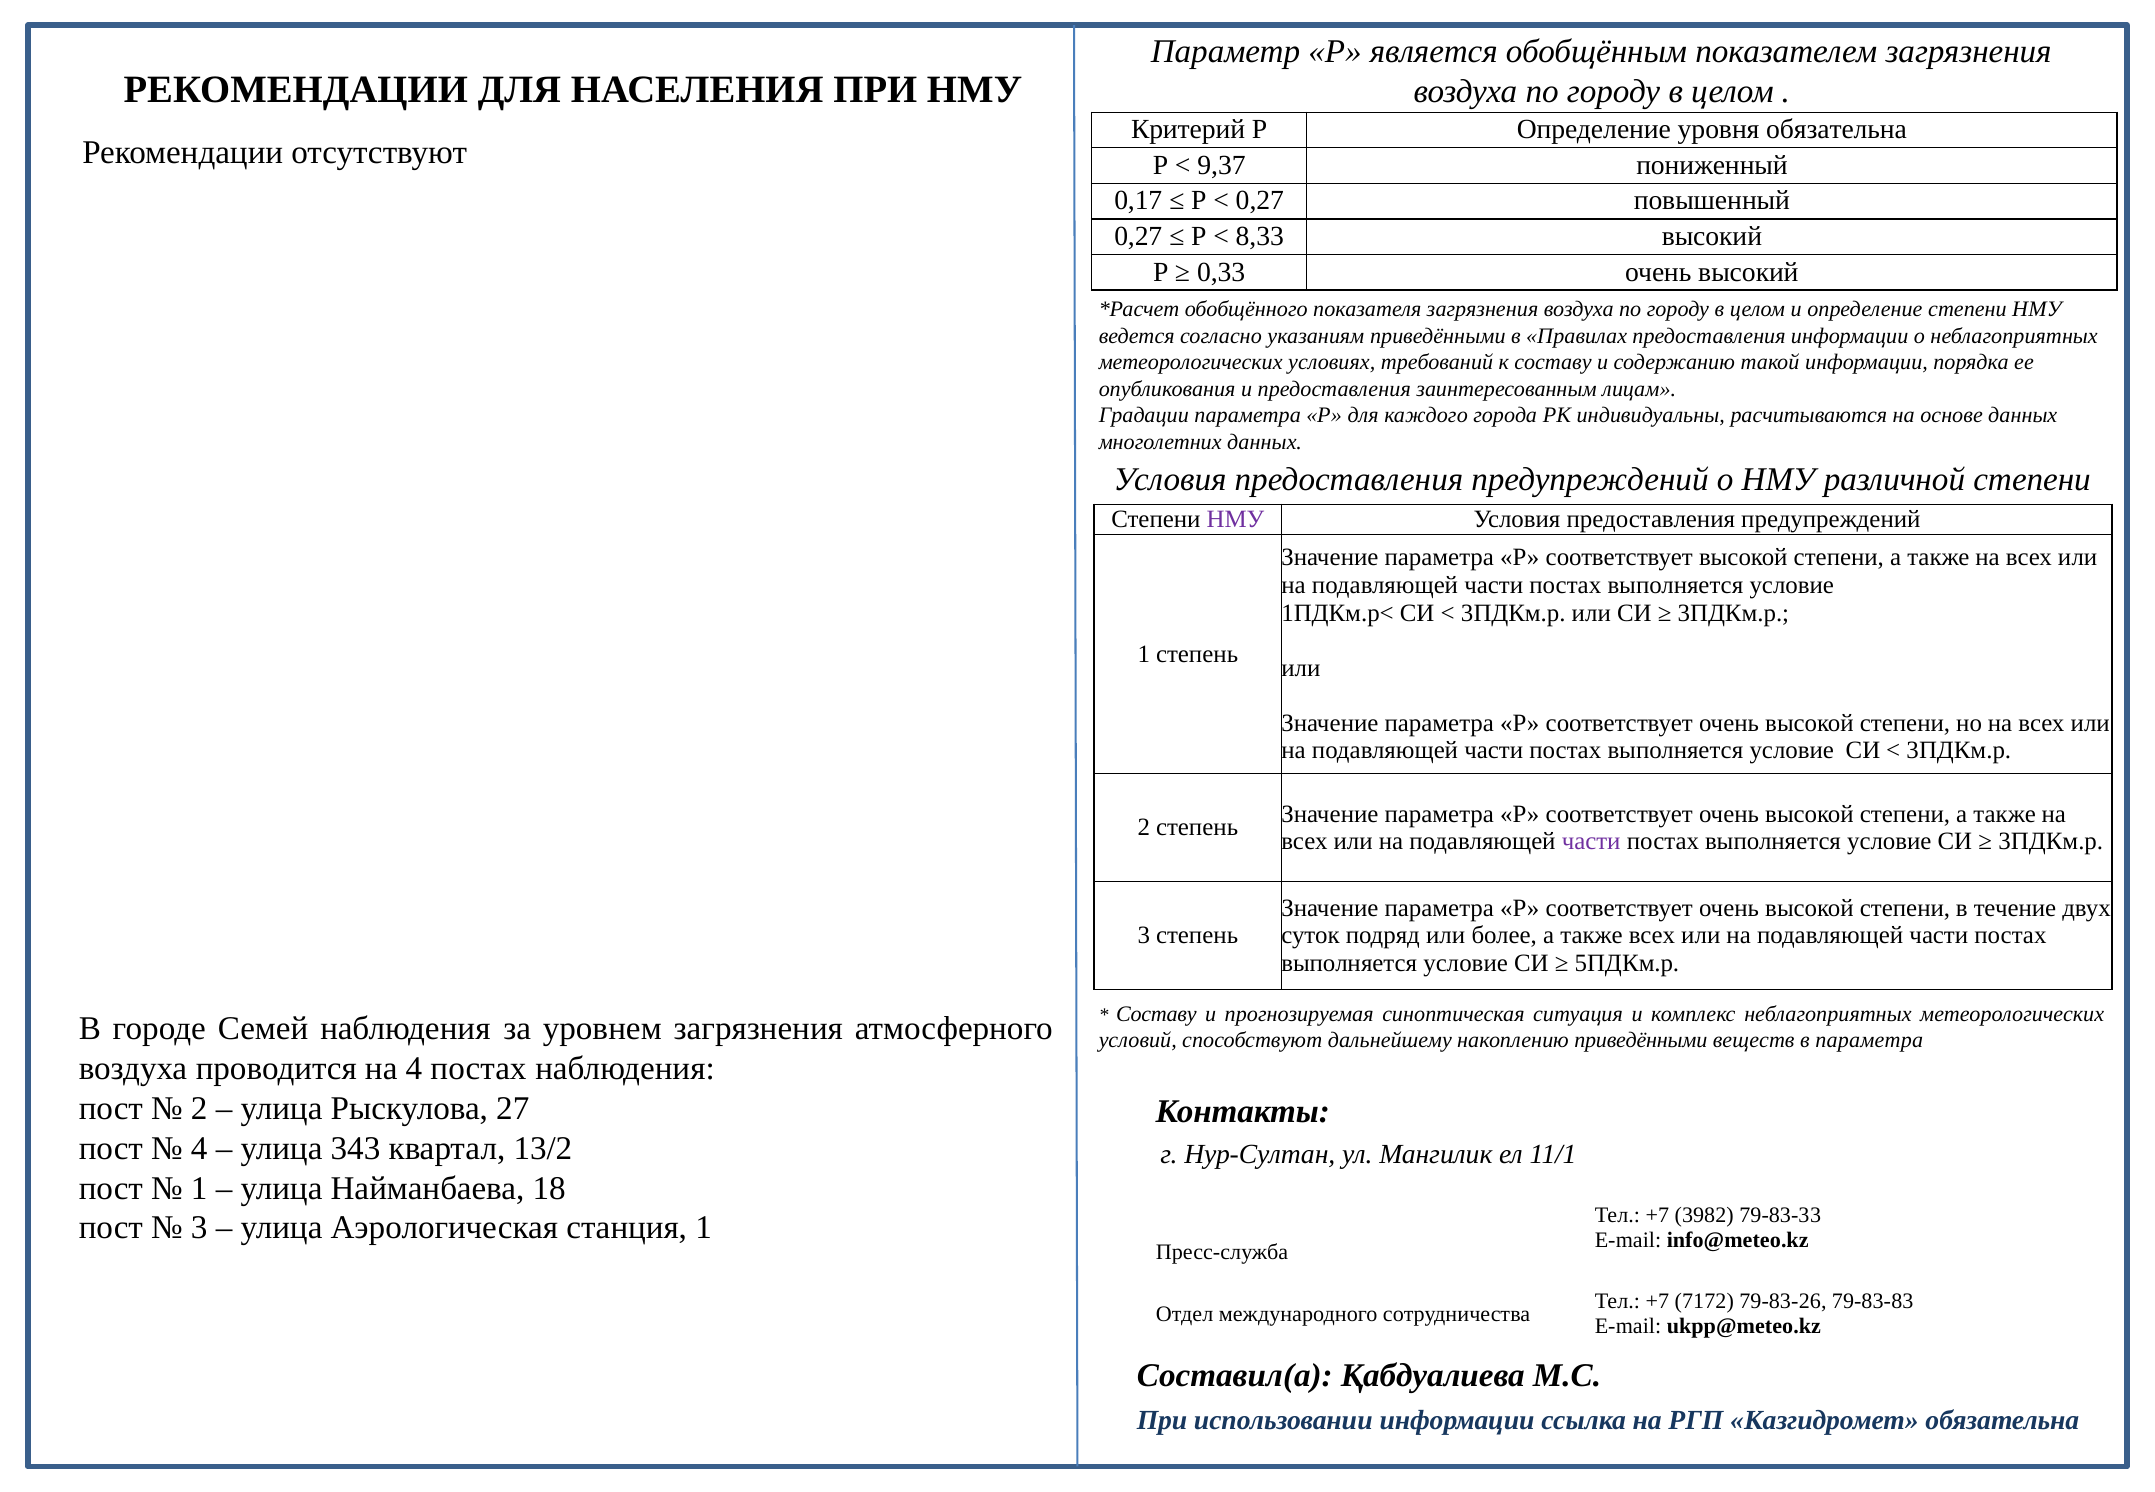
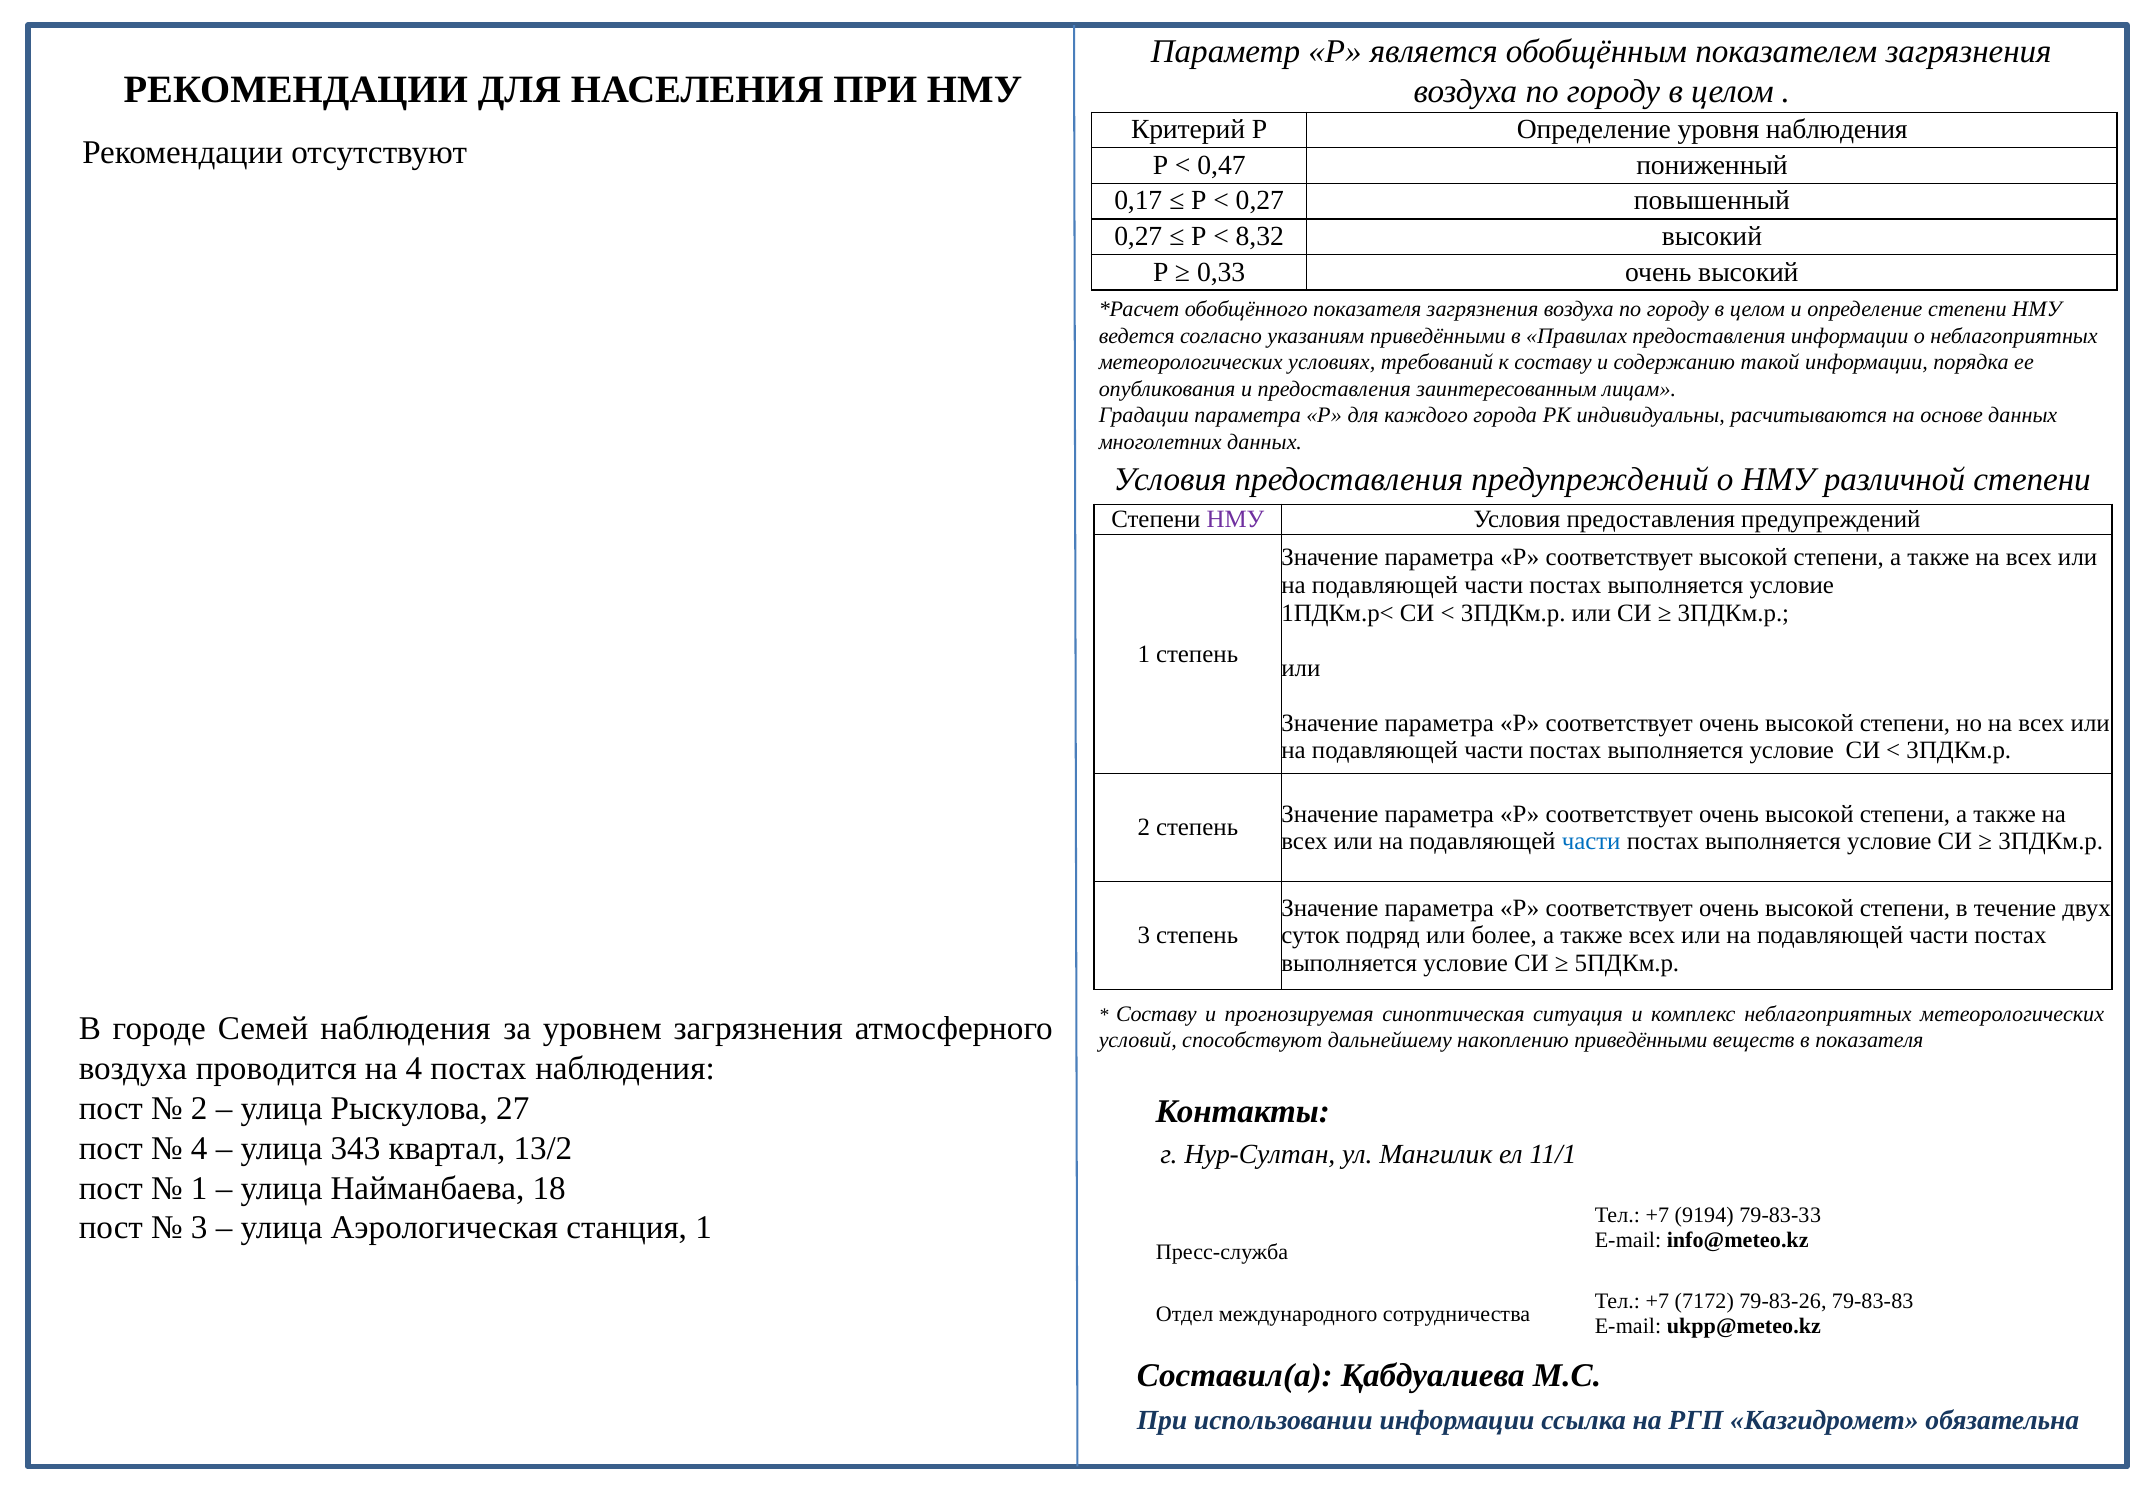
уровня обязательна: обязательна -> наблюдения
9,37: 9,37 -> 0,47
8,33: 8,33 -> 8,32
части at (1591, 842) colour: purple -> blue
в параметра: параметра -> показателя
3982: 3982 -> 9194
